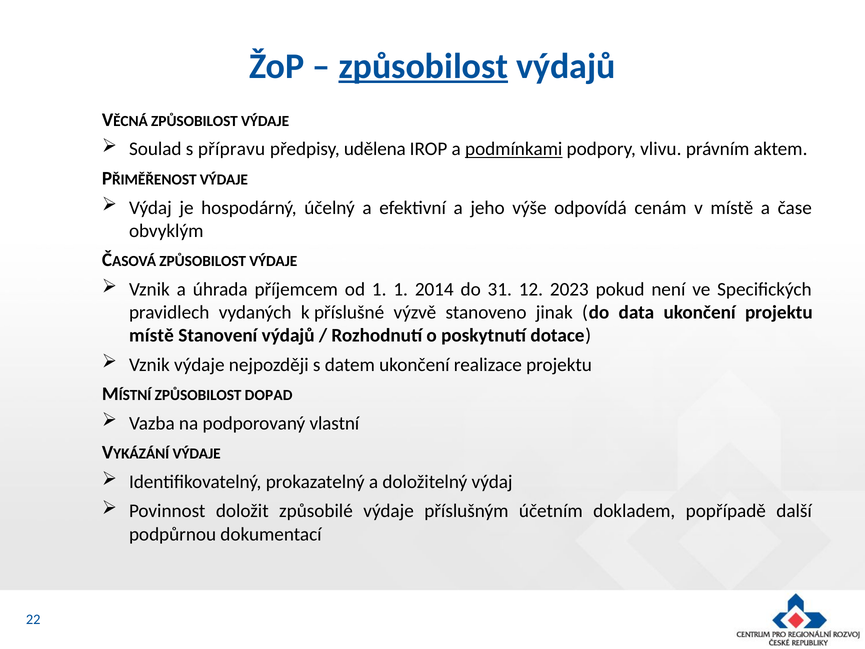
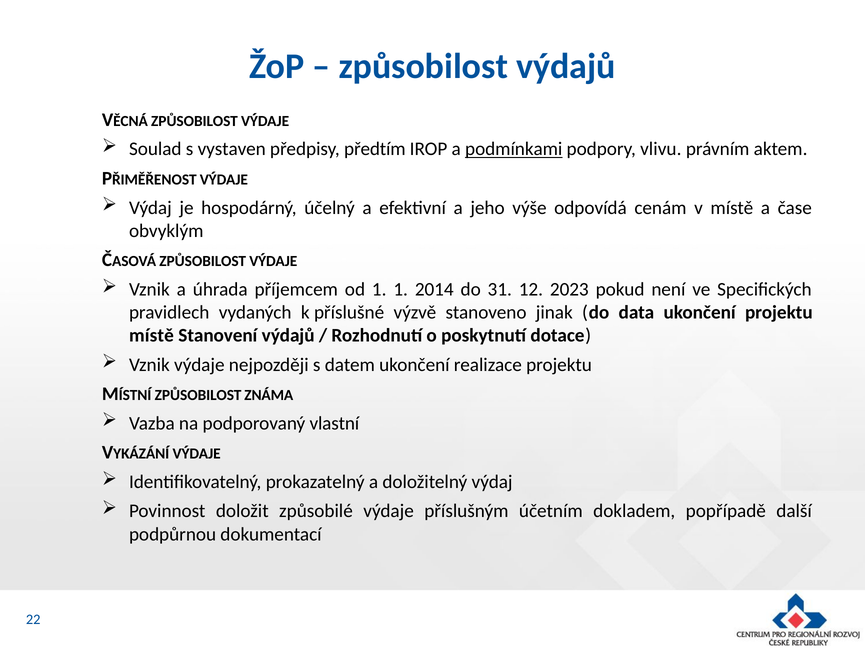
způsobilost at (423, 66) underline: present -> none
přípravu: přípravu -> vystaven
udělena: udělena -> předtím
DOPAD: DOPAD -> ZNÁMA
